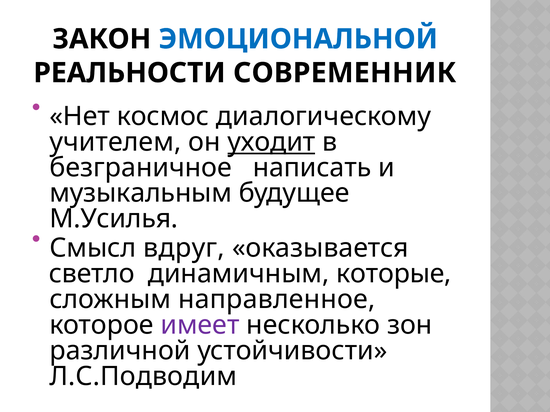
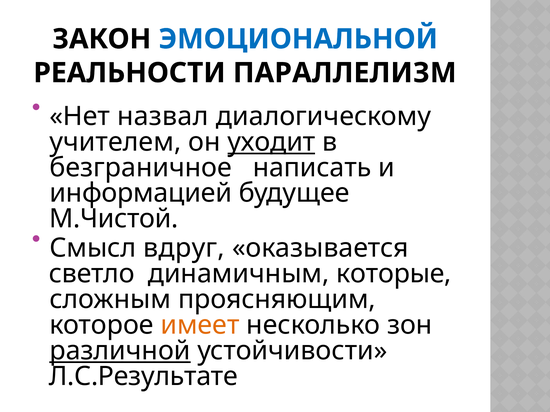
СОВРЕМЕННИК: СОВРЕМЕННИК -> ПАРАЛЛЕЛИЗМ
космос: космос -> назвал
музыкальным: музыкальным -> информацией
М.Усилья: М.Усилья -> М.Чистой
направленное: направленное -> проясняющим
имеет colour: purple -> orange
различной underline: none -> present
Л.С.Подводим: Л.С.Подводим -> Л.С.Результате
